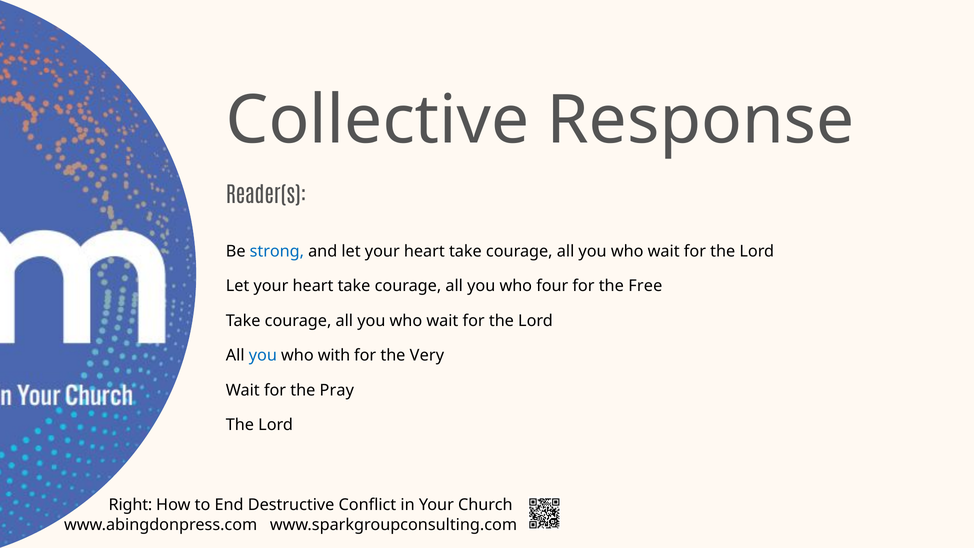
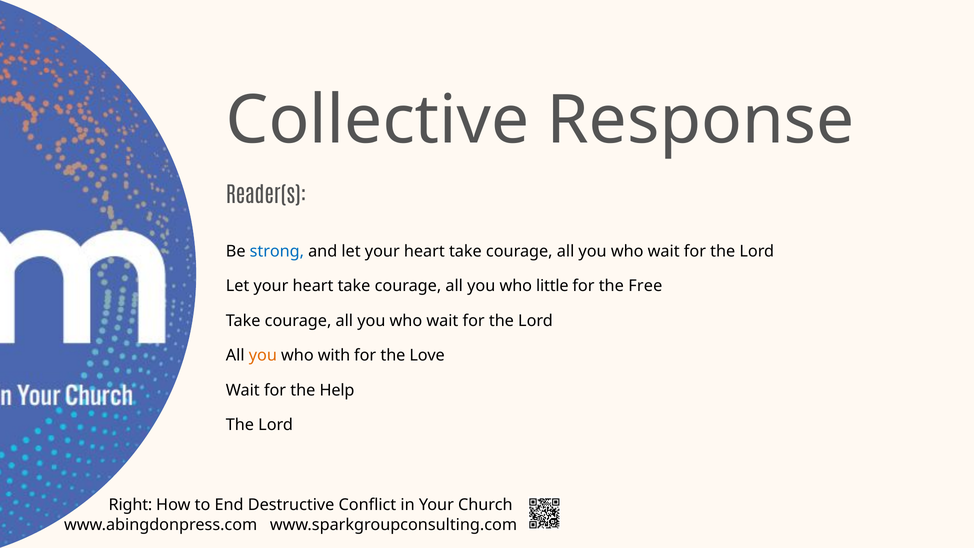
four: four -> little
you at (263, 355) colour: blue -> orange
Very: Very -> Love
Pray: Pray -> Help
